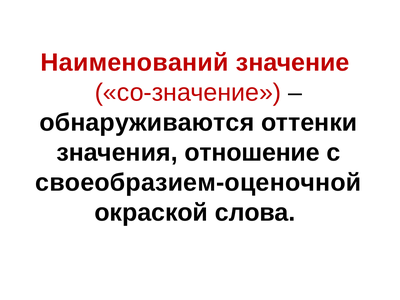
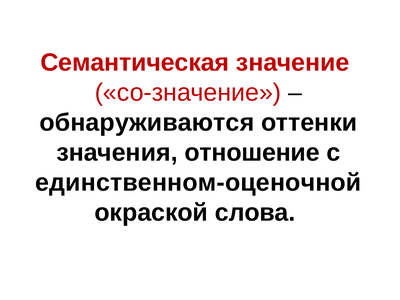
Наименований: Наименований -> Семантическая
своеобразием-оценочной: своеобразием-оценочной -> единственном-оценочной
